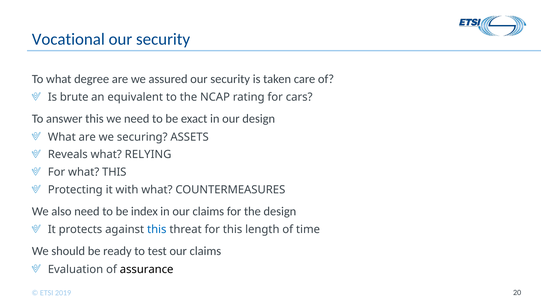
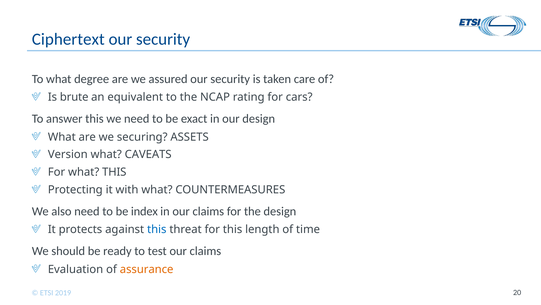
Vocational: Vocational -> Ciphertext
Reveals: Reveals -> Version
RELYING: RELYING -> CAVEATS
assurance colour: black -> orange
